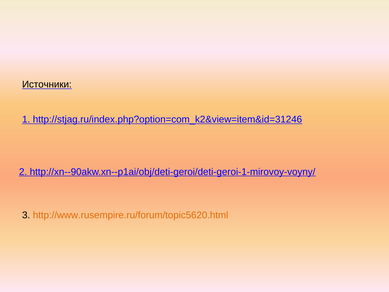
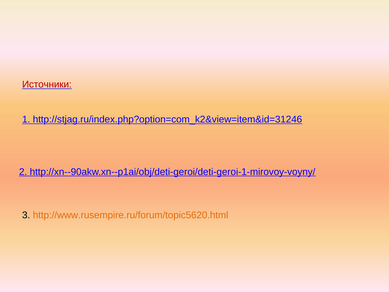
Источники colour: black -> red
